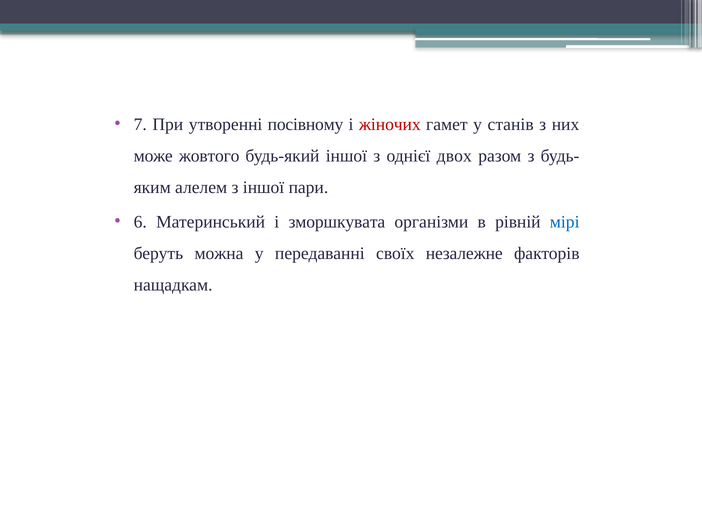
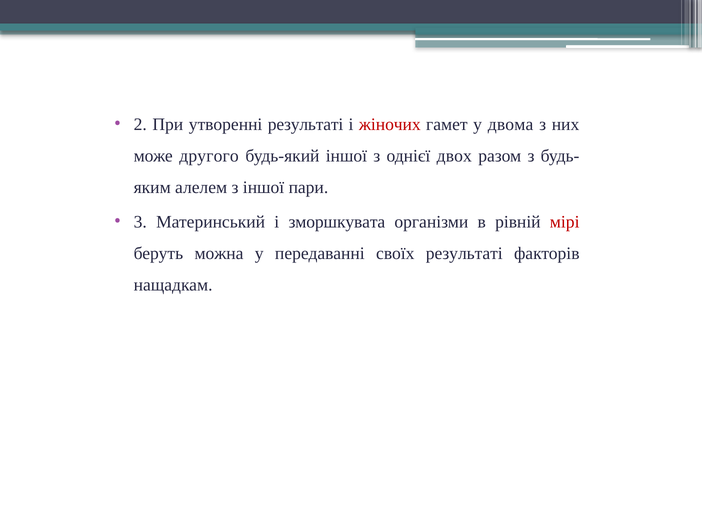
7: 7 -> 2
утворенні посівному: посівному -> результаті
станів: станів -> двома
жовтого: жовтого -> другого
6: 6 -> 3
мірі colour: blue -> red
своїх незалежне: незалежне -> результаті
